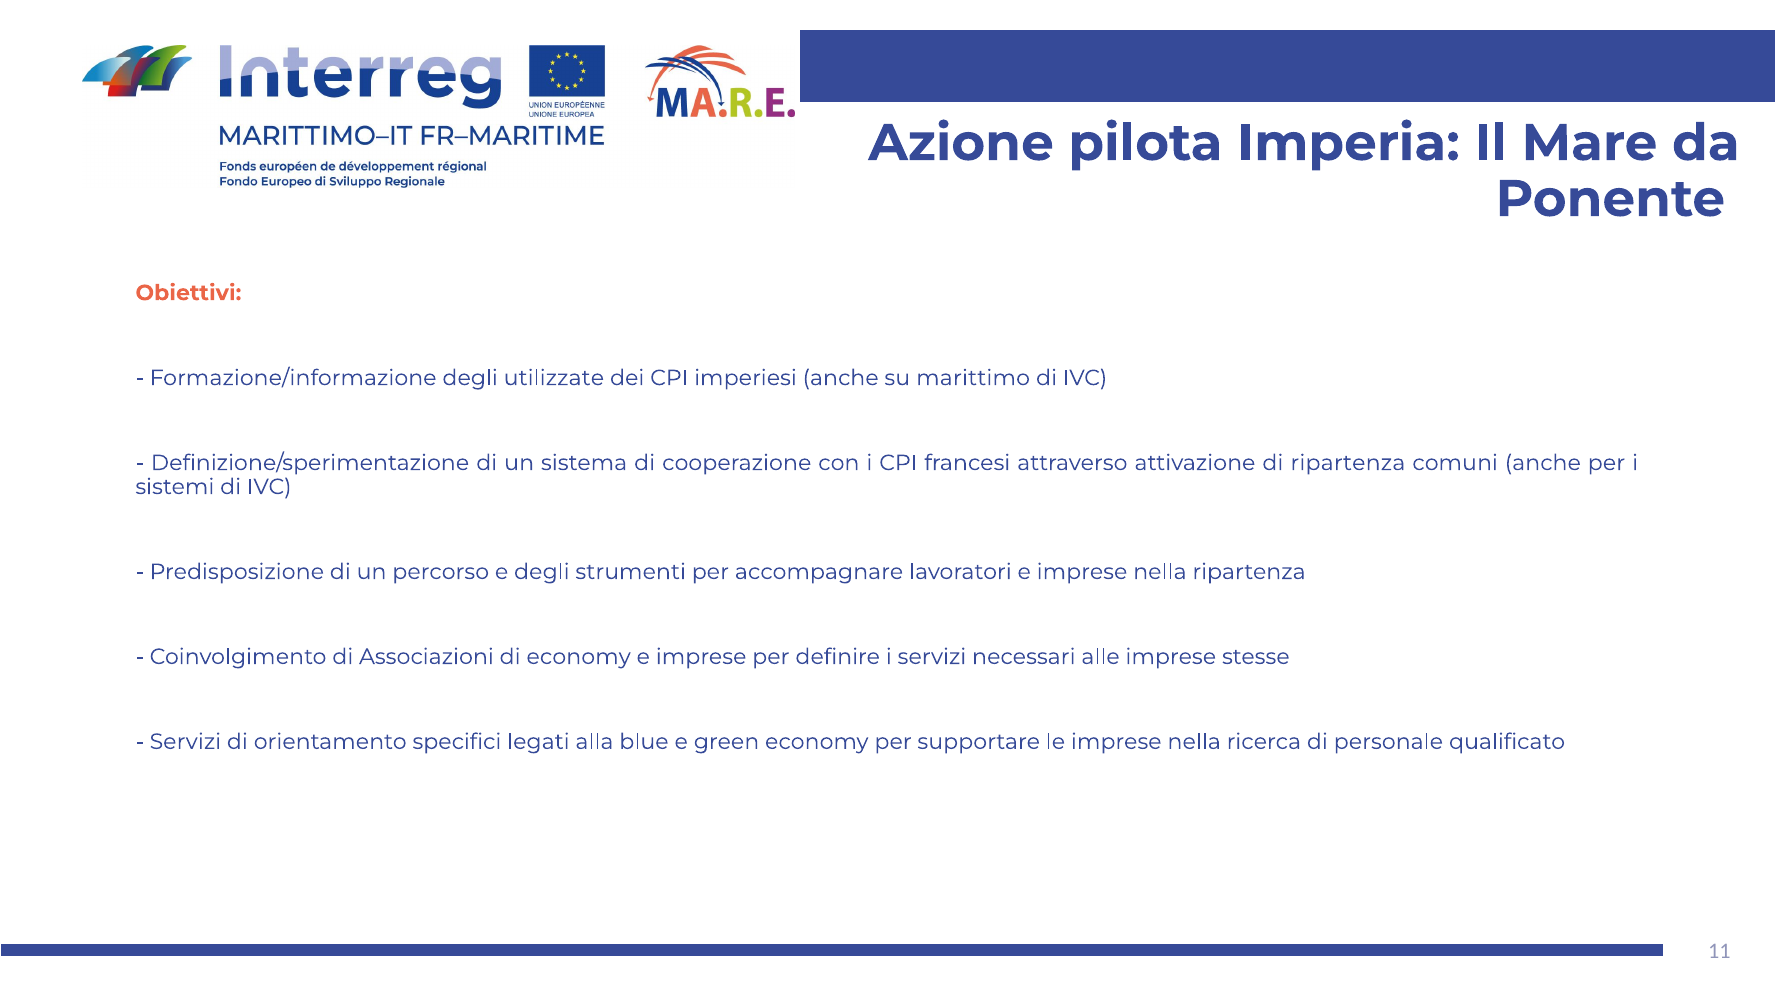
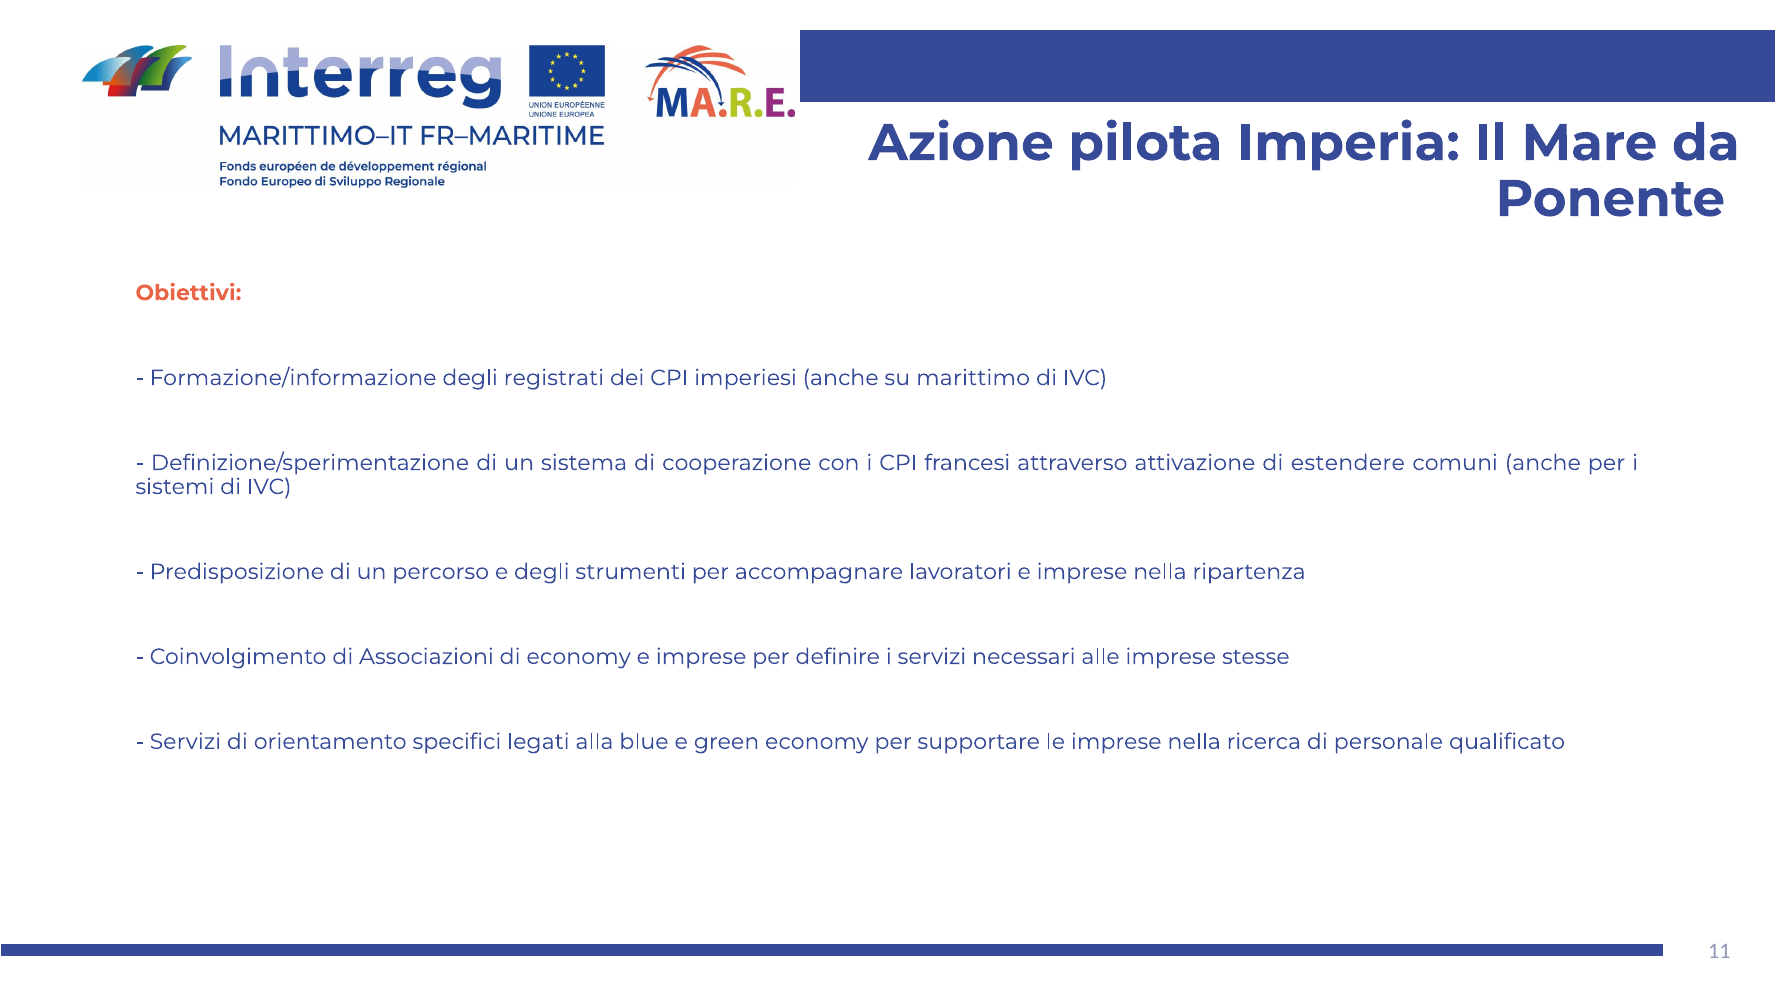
utilizzate: utilizzate -> registrati
di ripartenza: ripartenza -> estendere
